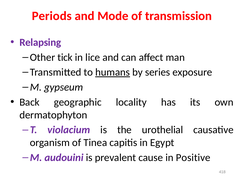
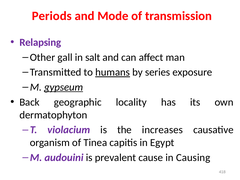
tick: tick -> gall
lice: lice -> salt
gypseum underline: none -> present
urothelial: urothelial -> increases
Positive: Positive -> Causing
